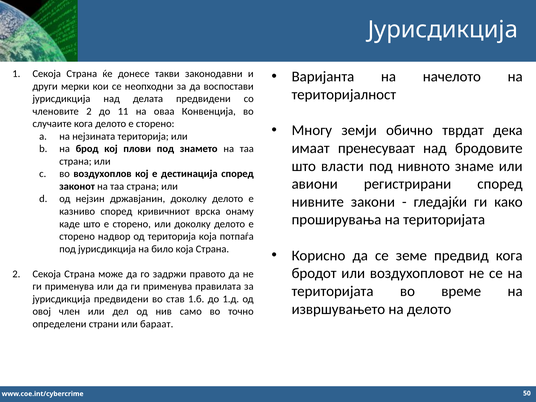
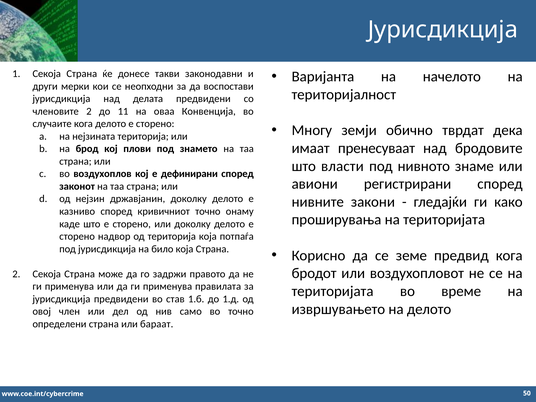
дестинација: дестинација -> дефинирани
кривичниот врска: врска -> точно
определени страни: страни -> страна
